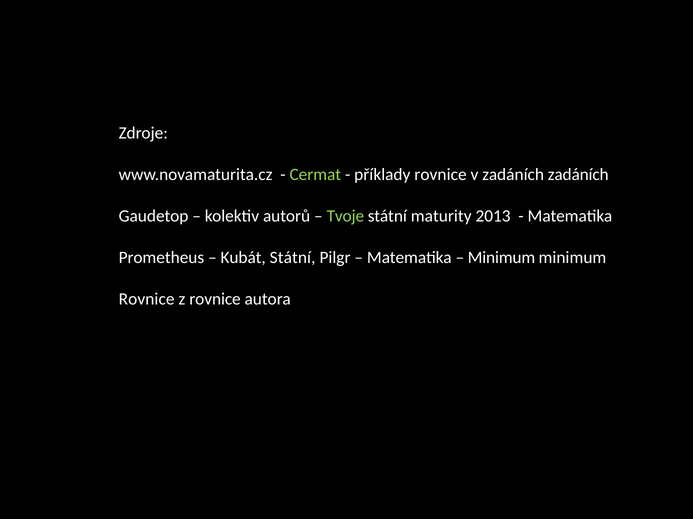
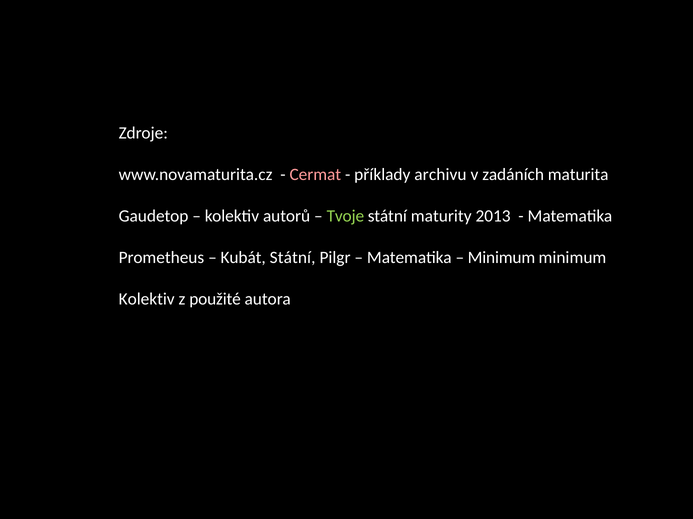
Cermat colour: light green -> pink
příklady rovnice: rovnice -> archivu
zadáních zadáních: zadáních -> maturita
Rovnice at (147, 299): Rovnice -> Kolektiv
z rovnice: rovnice -> použité
